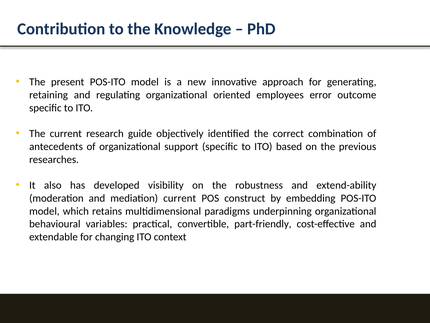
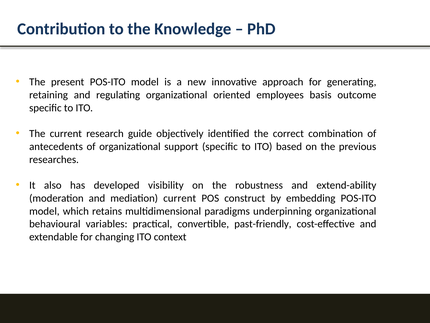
error: error -> basis
part-friendly: part-friendly -> past-friendly
